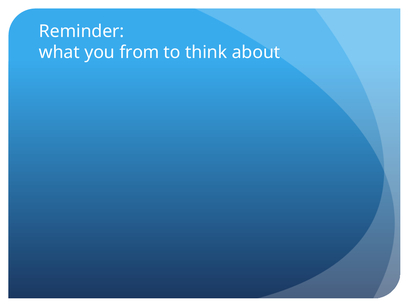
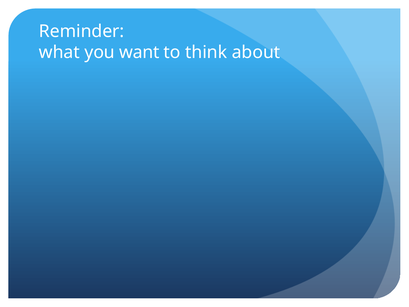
from: from -> want
